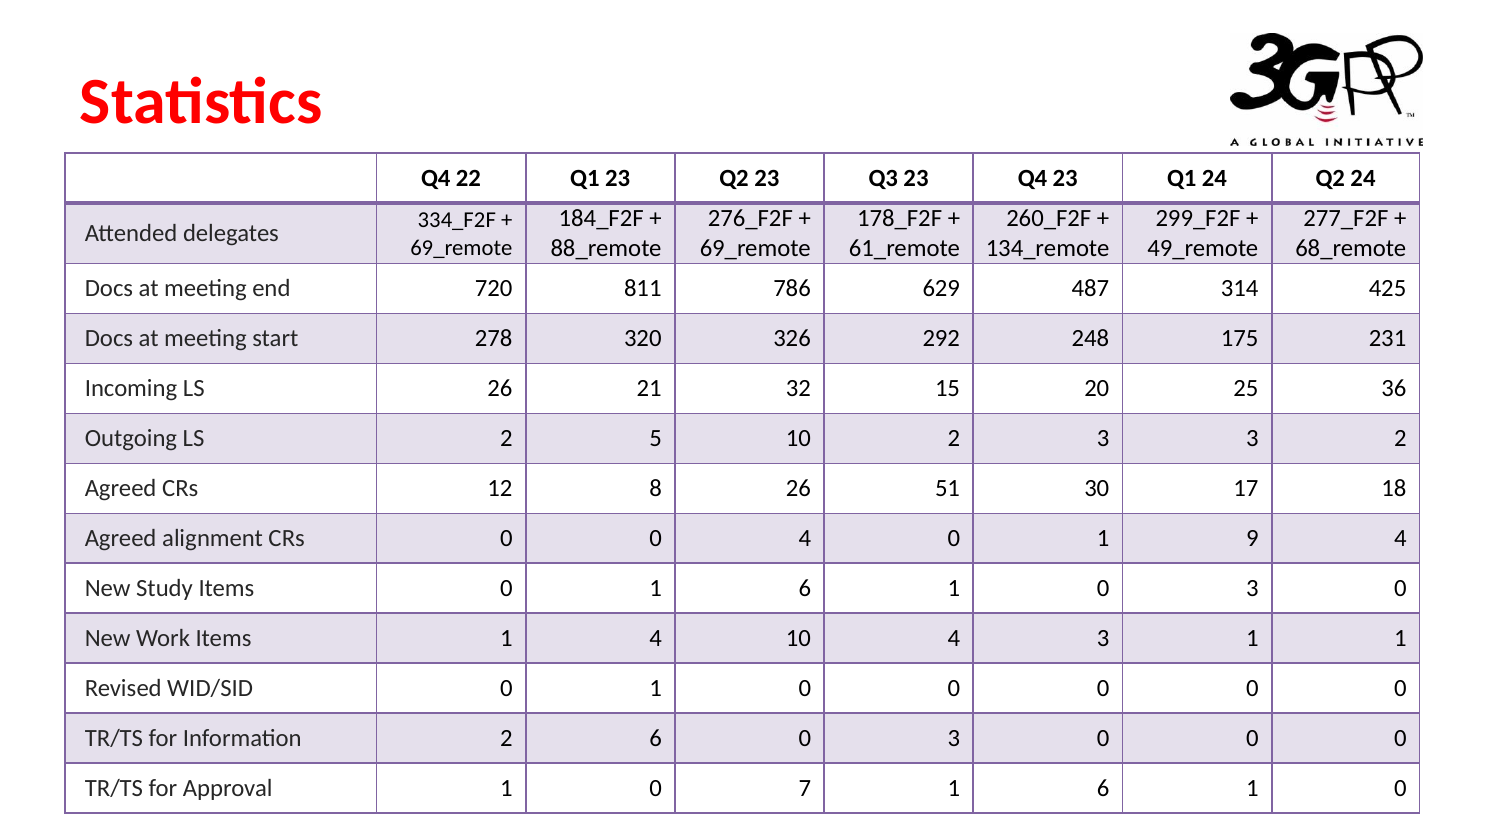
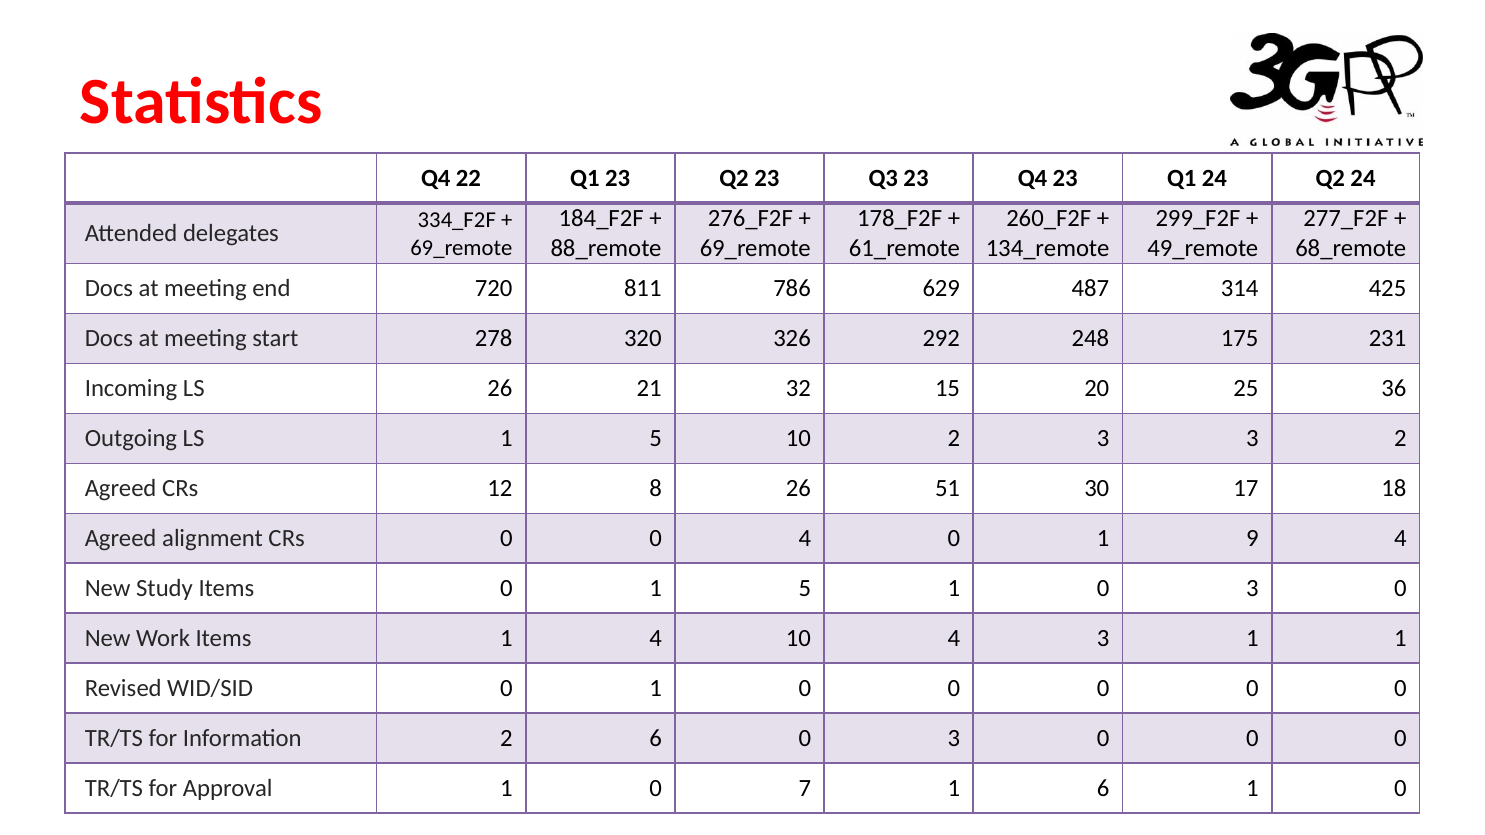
LS 2: 2 -> 1
0 1 6: 6 -> 5
